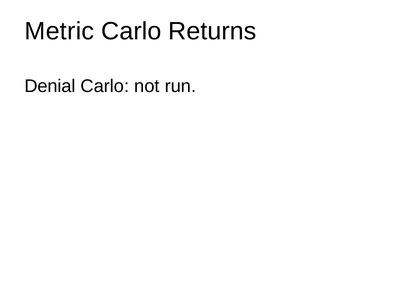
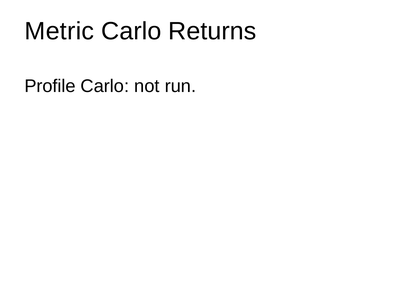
Denial: Denial -> Profile
